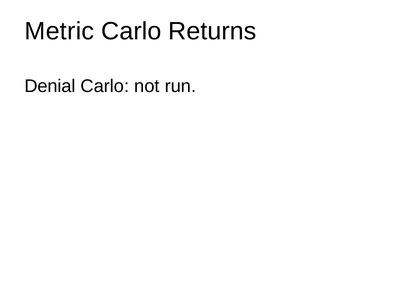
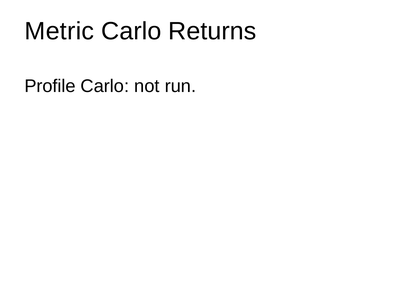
Denial: Denial -> Profile
